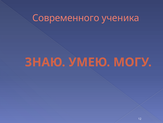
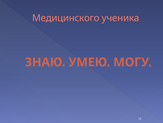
Современного: Современного -> Медицинского
